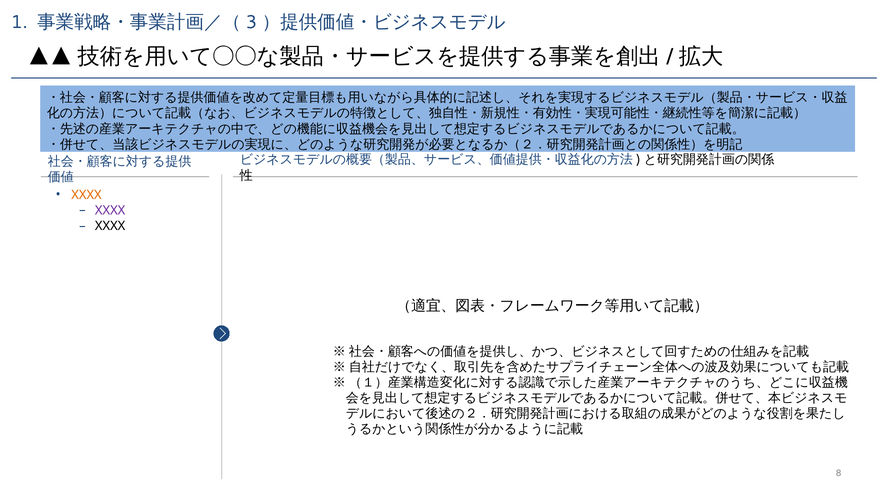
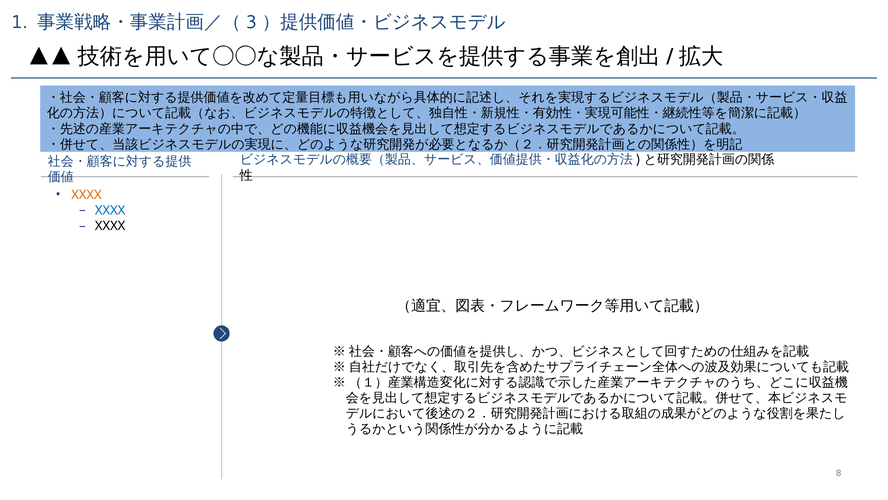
XXXX at (110, 210) colour: purple -> blue
